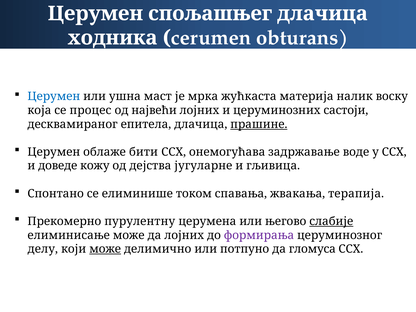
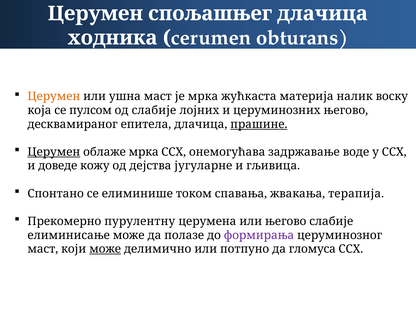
Церумен at (54, 96) colour: blue -> orange
процес: процес -> пулсом
од највећи: највећи -> слабије
церуминозних састоји: састоји -> његово
Церумен at (54, 152) underline: none -> present
облаже бити: бити -> мрка
слабије at (331, 221) underline: present -> none
да лојних: лојних -> полазе
делу at (43, 249): делу -> маст
